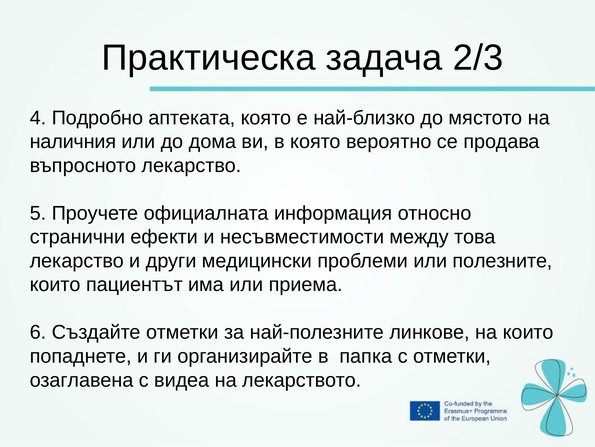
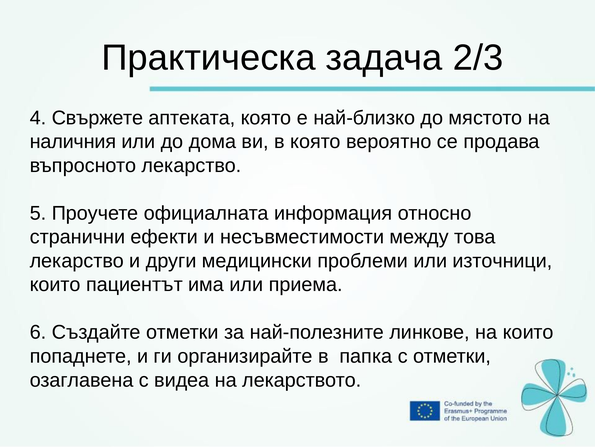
Подробно: Подробно -> Свържете
полезните: полезните -> източници
